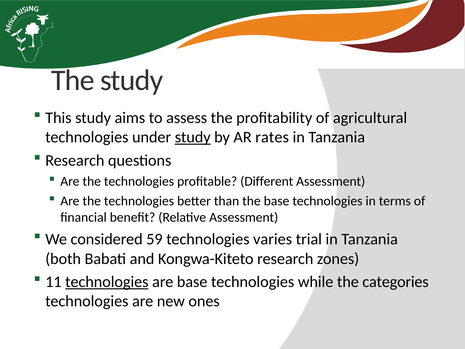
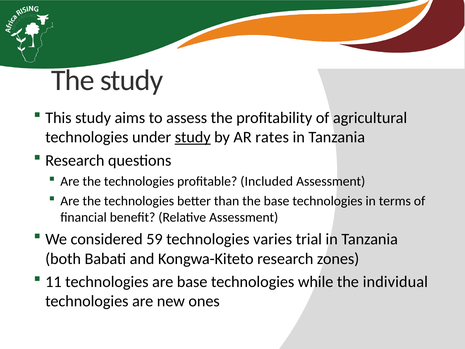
Different: Different -> Included
technologies at (107, 282) underline: present -> none
categories: categories -> individual
